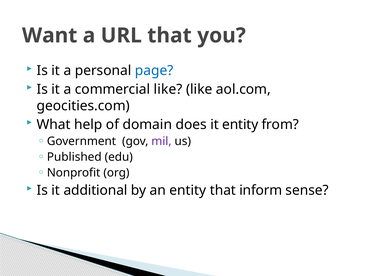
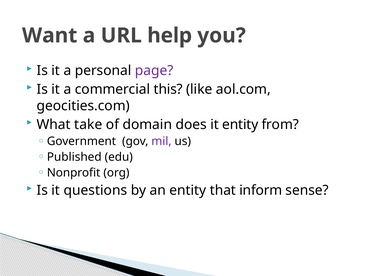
URL that: that -> help
page colour: blue -> purple
commercial like: like -> this
help: help -> take
additional: additional -> questions
